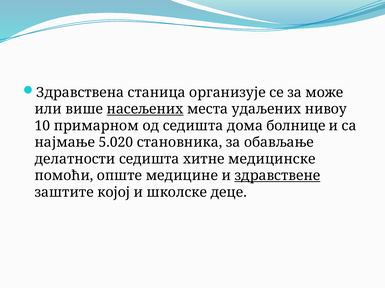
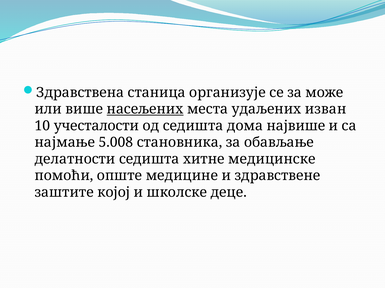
нивоу: нивоу -> изван
примарном: примарном -> учесталости
болнице: болнице -> највише
5.020: 5.020 -> 5.008
здравствене underline: present -> none
